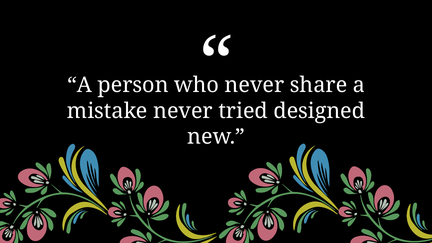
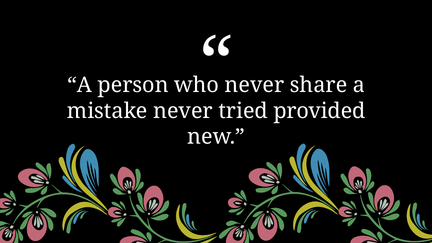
designed: designed -> provided
